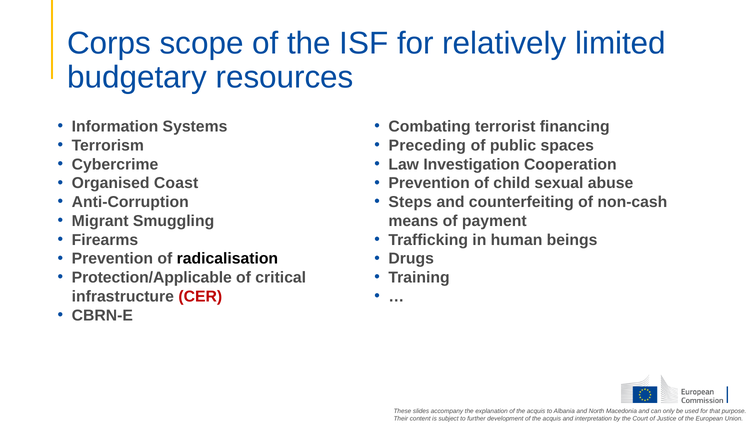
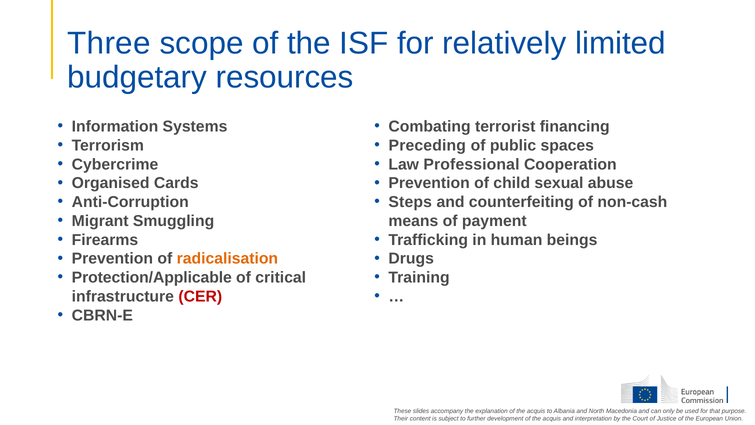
Corps: Corps -> Three
Investigation: Investigation -> Professional
Coast: Coast -> Cards
radicalisation colour: black -> orange
